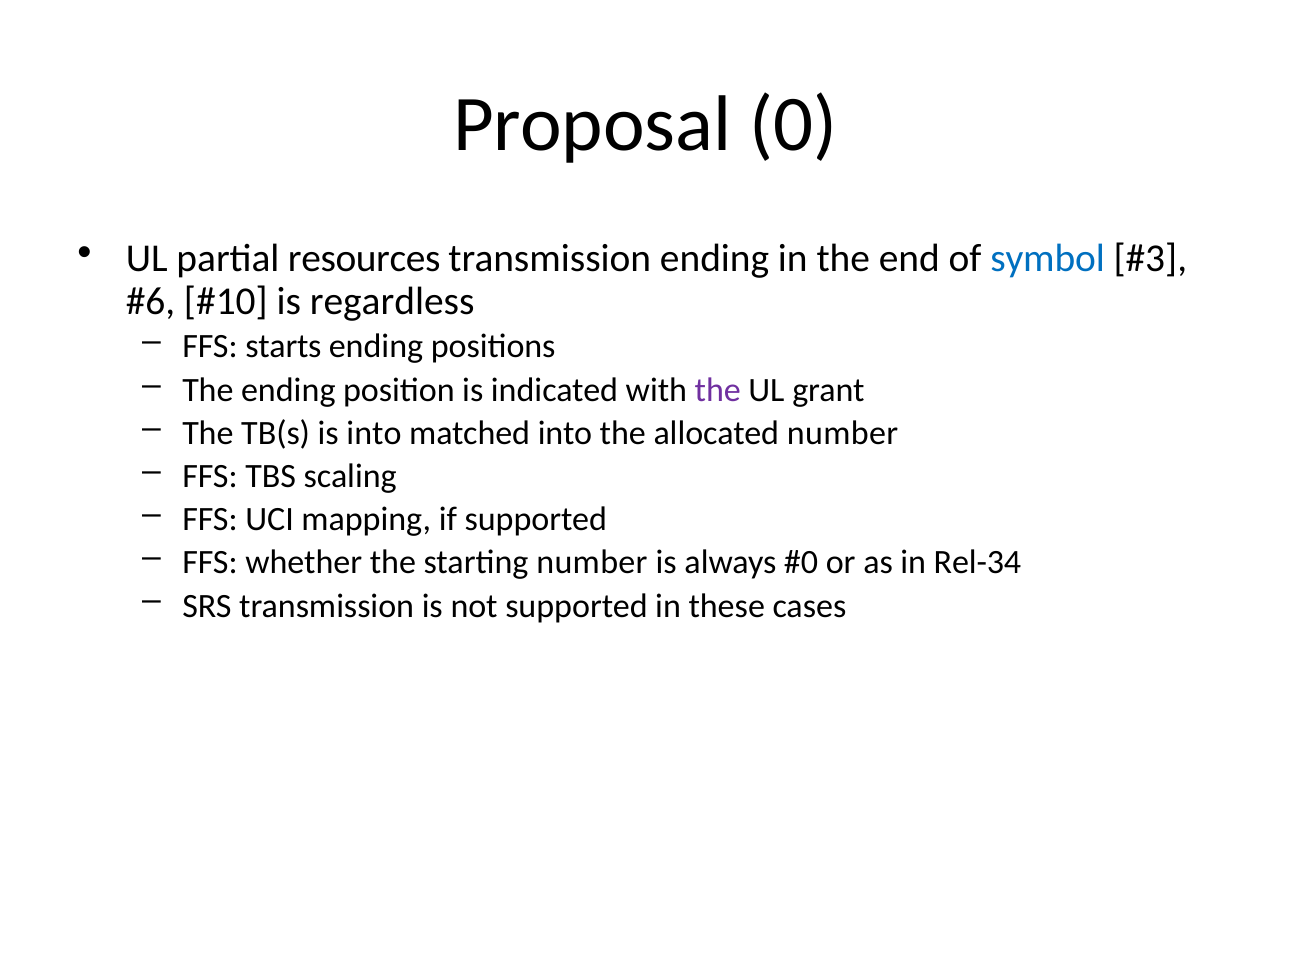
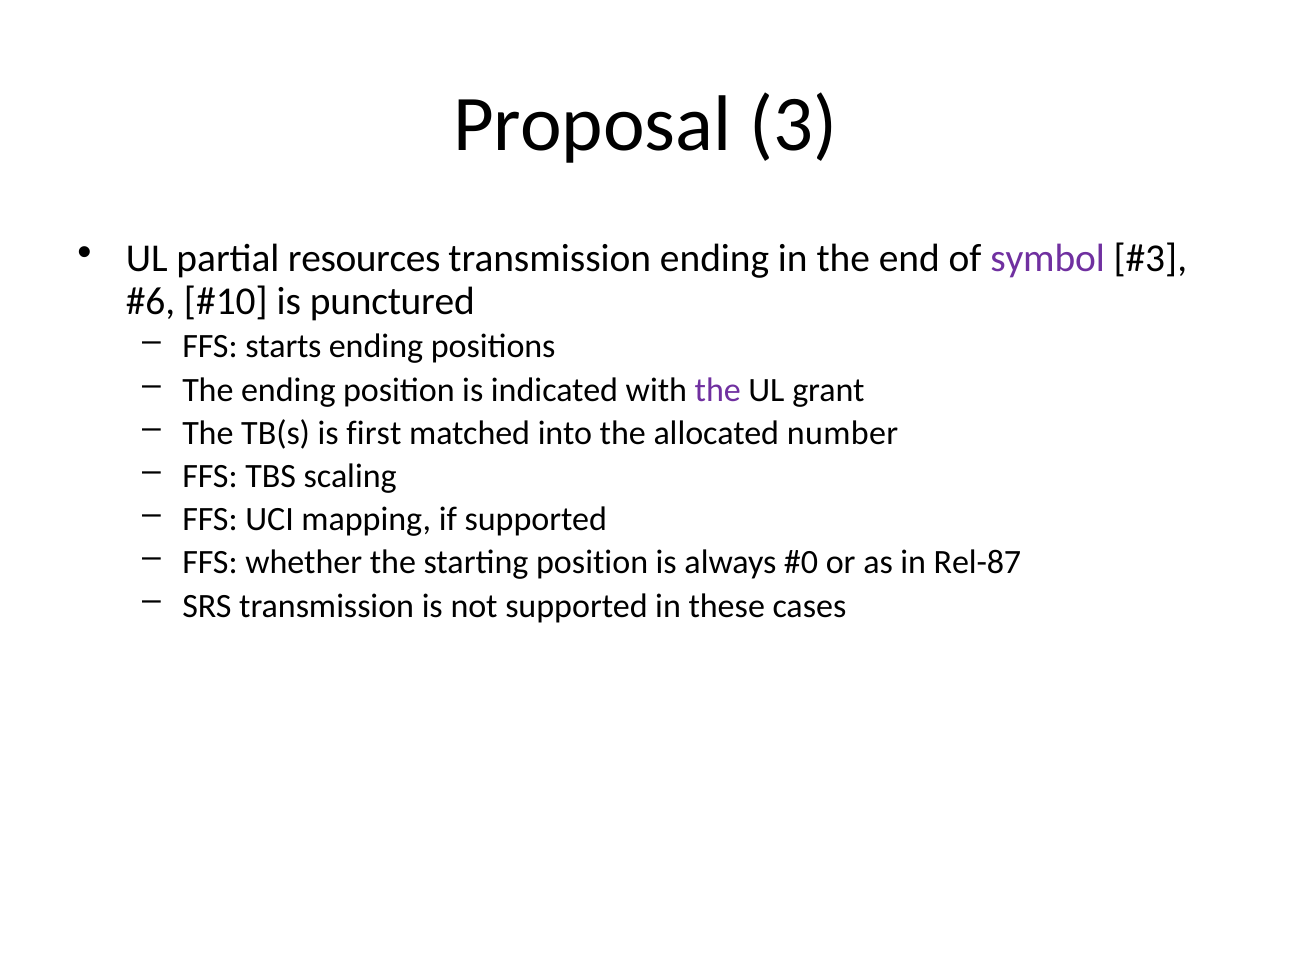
0: 0 -> 3
symbol colour: blue -> purple
regardless: regardless -> punctured
is into: into -> first
starting number: number -> position
Rel-34: Rel-34 -> Rel-87
